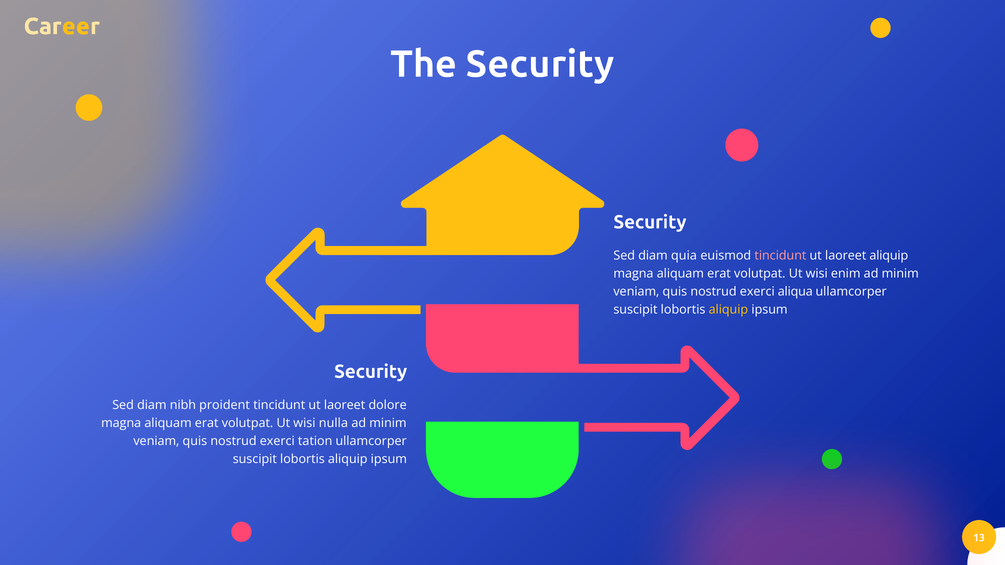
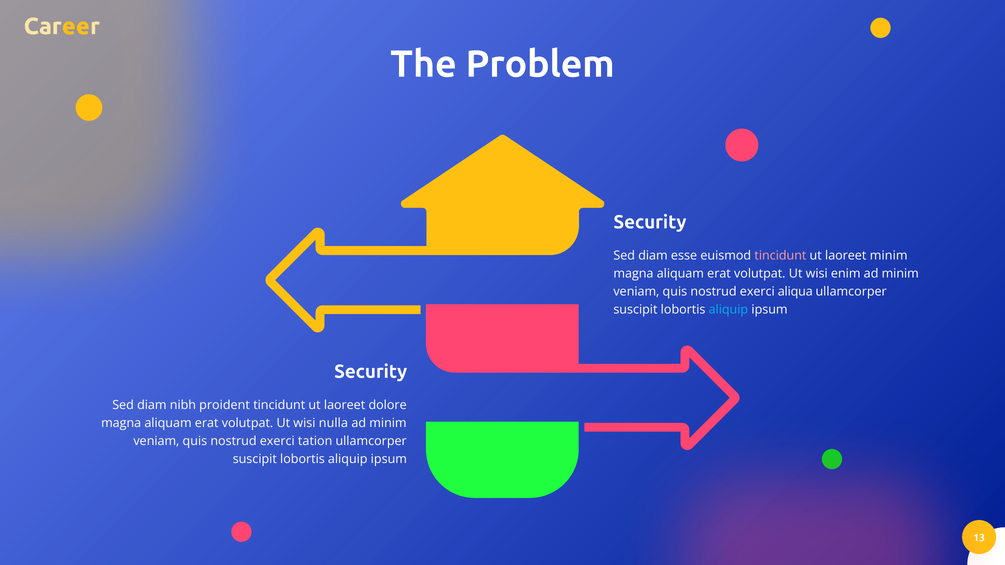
The Security: Security -> Problem
quia: quia -> esse
laoreet aliquip: aliquip -> minim
aliquip at (728, 310) colour: yellow -> light blue
